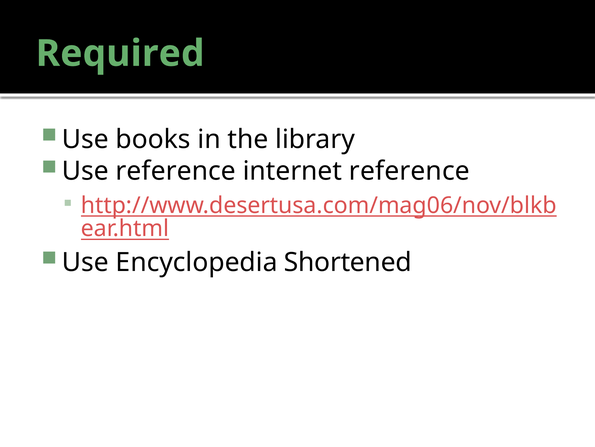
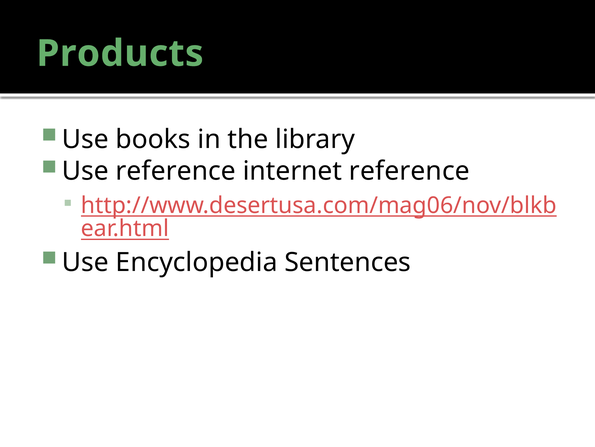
Required: Required -> Products
Shortened: Shortened -> Sentences
